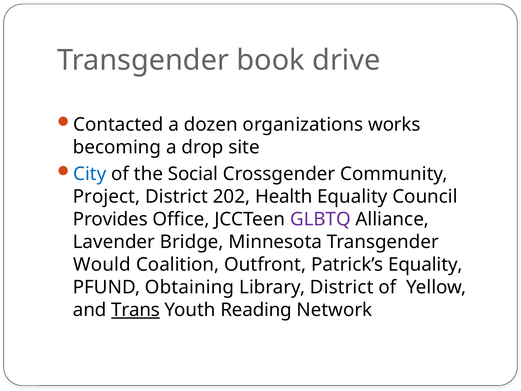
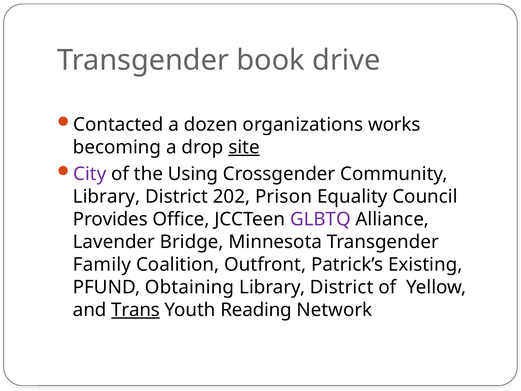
site underline: none -> present
City colour: blue -> purple
Social: Social -> Using
Project at (106, 197): Project -> Library
Health: Health -> Prison
Would: Would -> Family
Patrick’s Equality: Equality -> Existing
